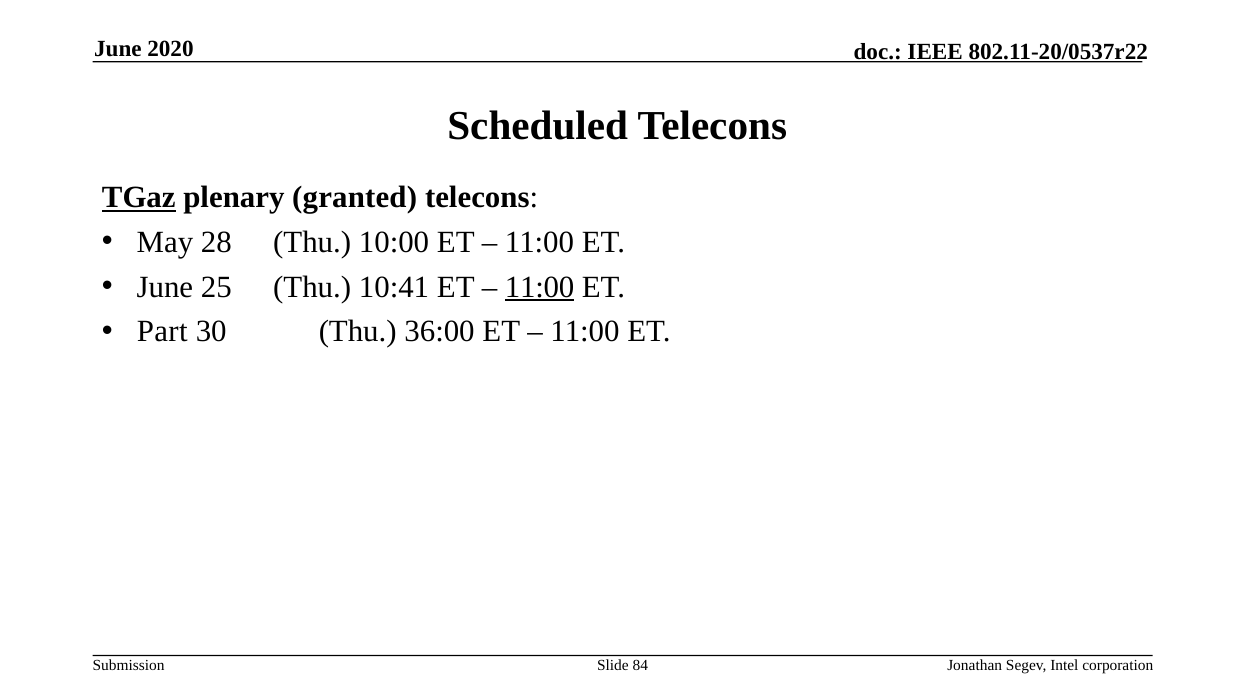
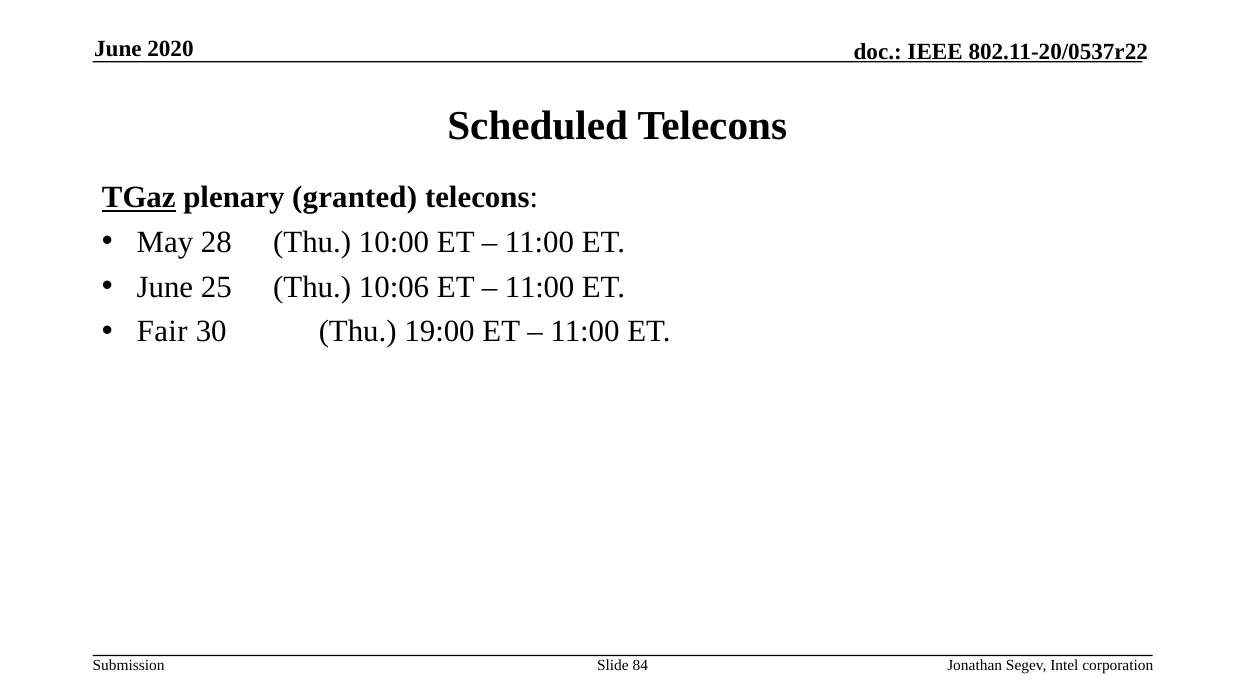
10:41: 10:41 -> 10:06
11:00 at (540, 287) underline: present -> none
Part: Part -> Fair
36:00: 36:00 -> 19:00
